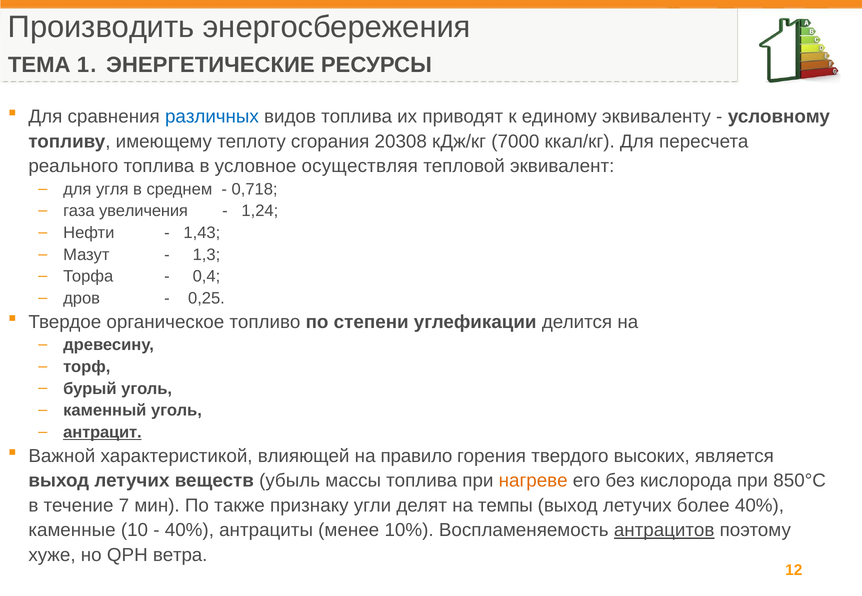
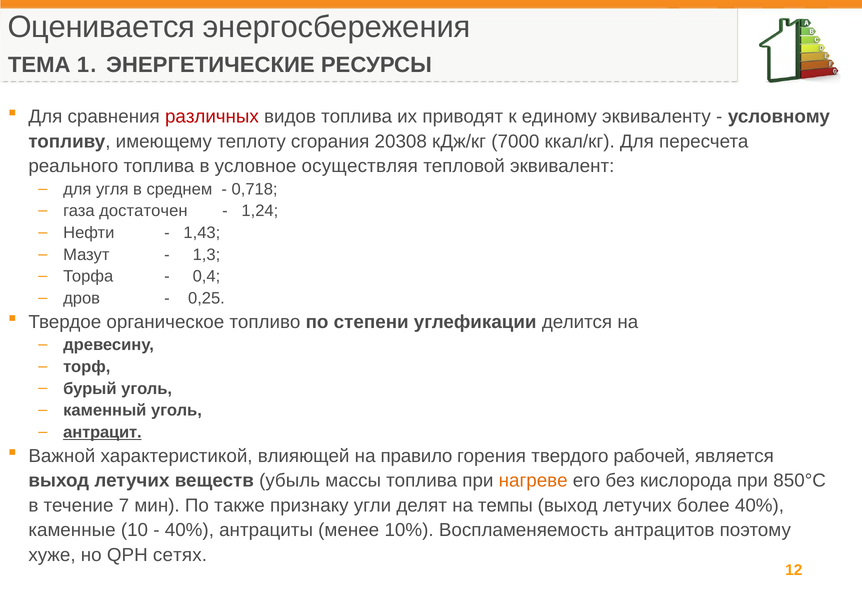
Производить: Производить -> Оценивается
различных colour: blue -> red
увеличения: увеличения -> достаточен
высоких: высоких -> рабочей
антрацитов underline: present -> none
ветра: ветра -> сетях
